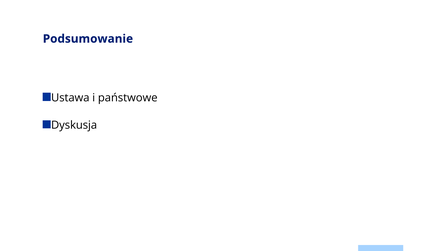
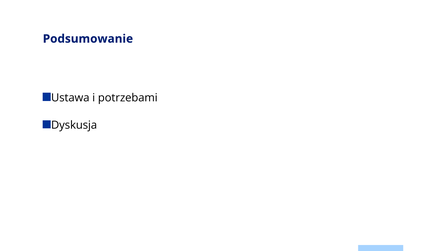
państwowe: państwowe -> potrzebami
